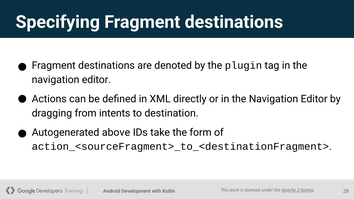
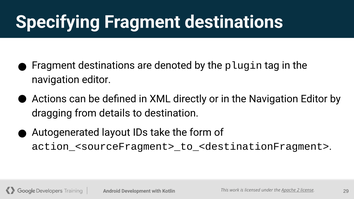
intents: intents -> details
above: above -> layout
